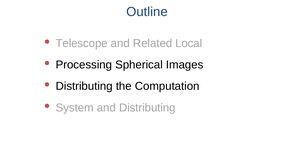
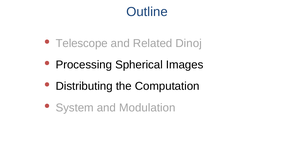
Local: Local -> Dinoj
and Distributing: Distributing -> Modulation
